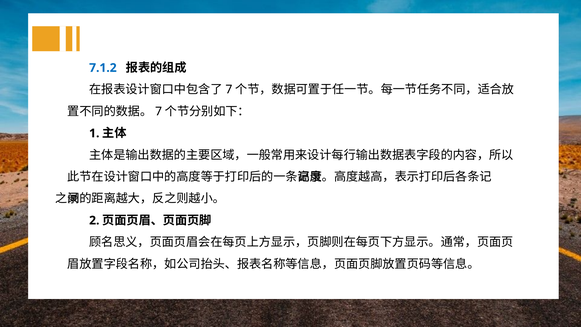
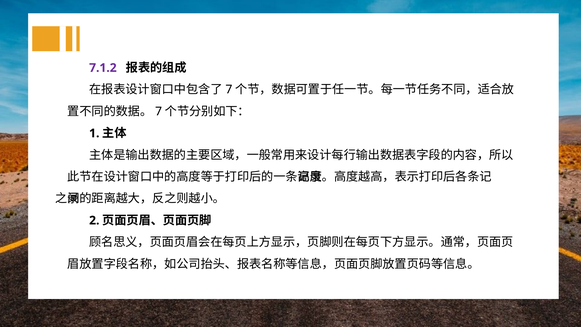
7.1.2 colour: blue -> purple
